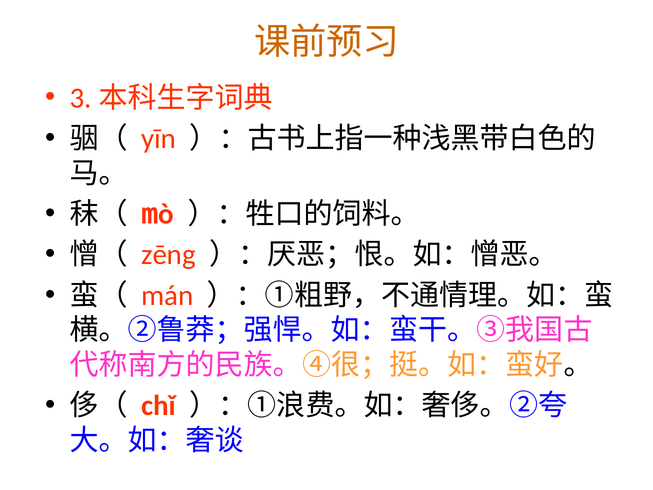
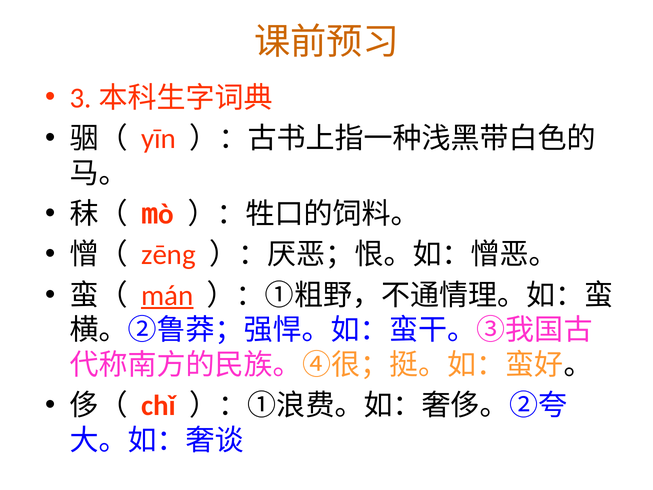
mán underline: none -> present
